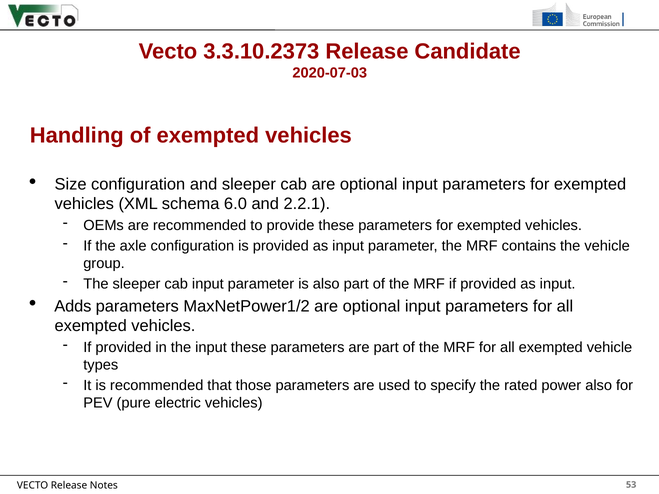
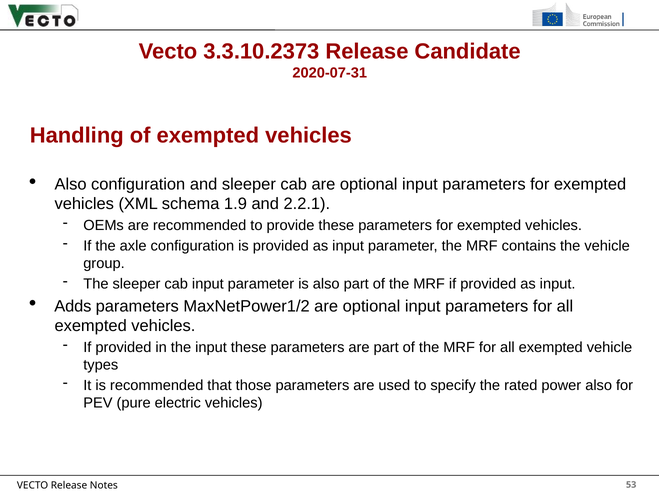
2020-07-03: 2020-07-03 -> 2020-07-31
Size at (71, 184): Size -> Also
6.0: 6.0 -> 1.9
